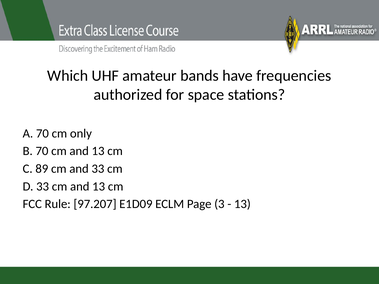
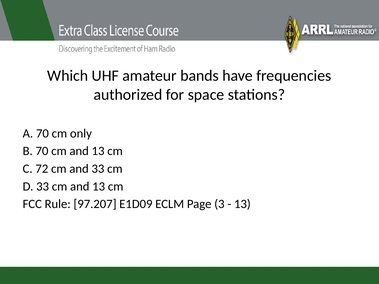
89: 89 -> 72
